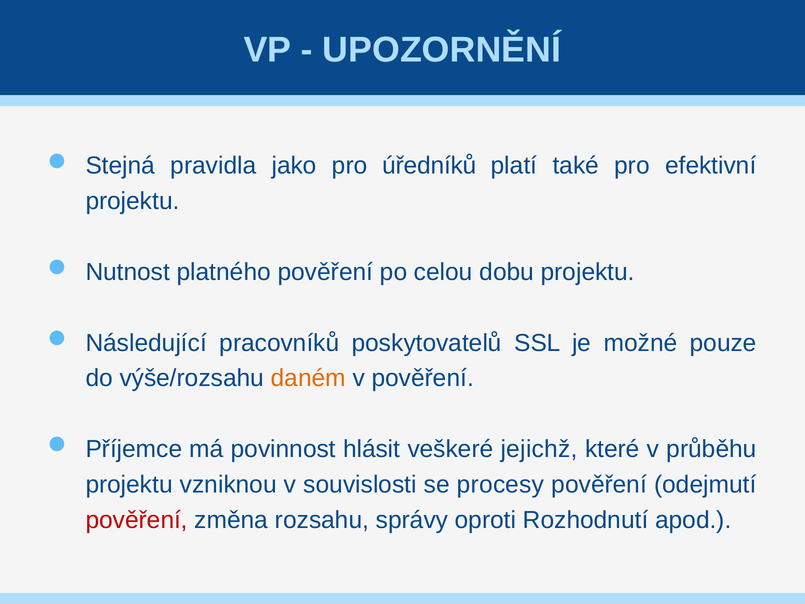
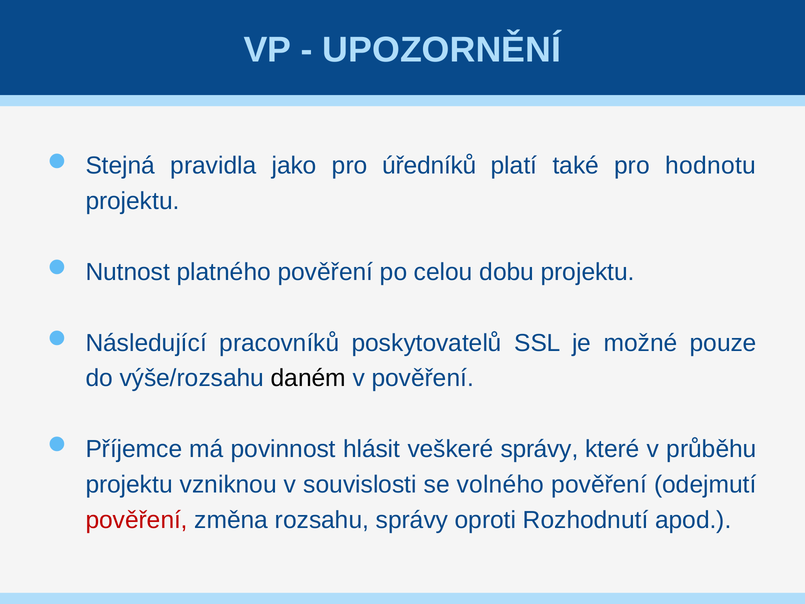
efektivní: efektivní -> hodnotu
daném colour: orange -> black
veškeré jejichž: jejichž -> správy
procesy: procesy -> volného
